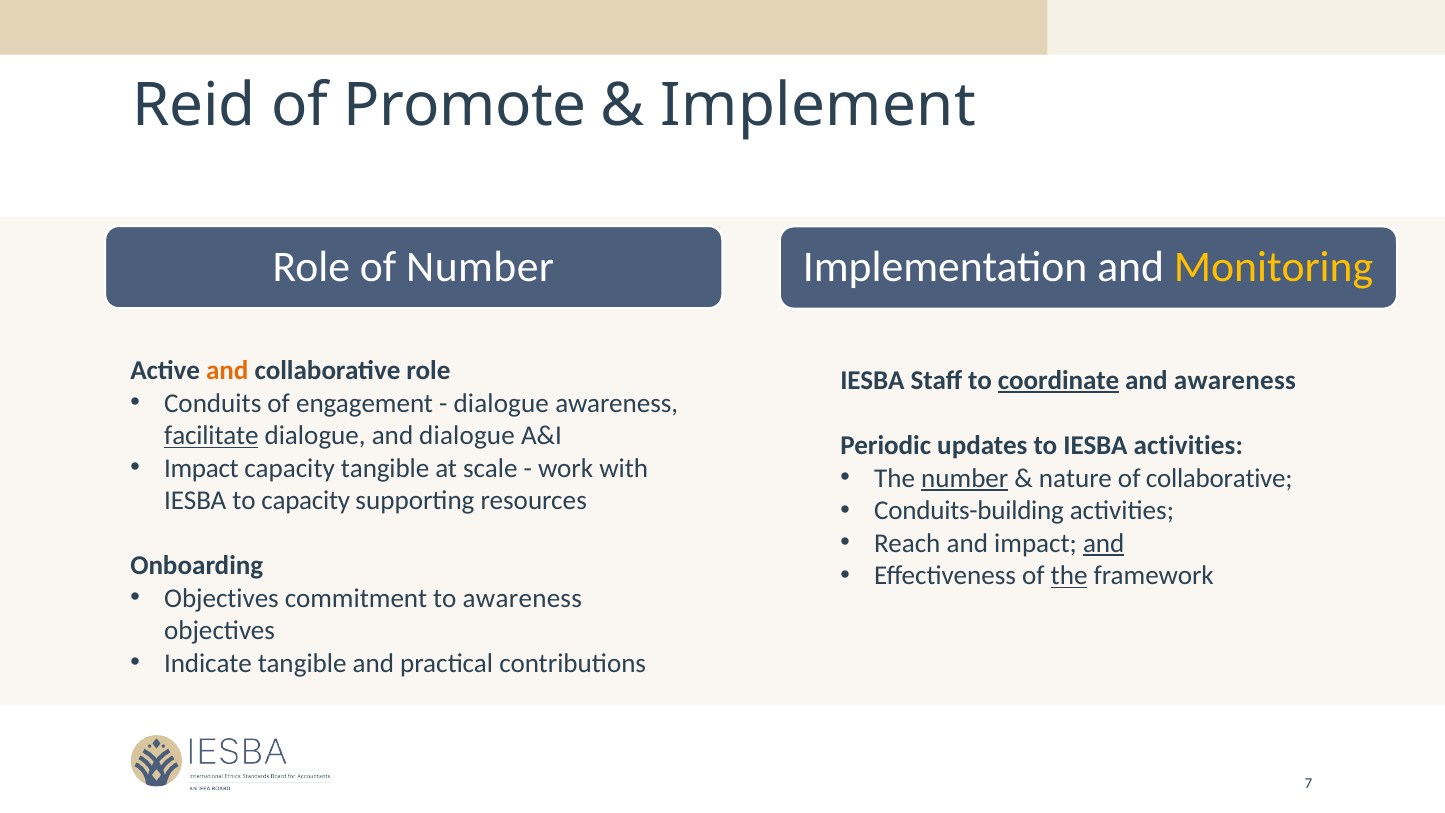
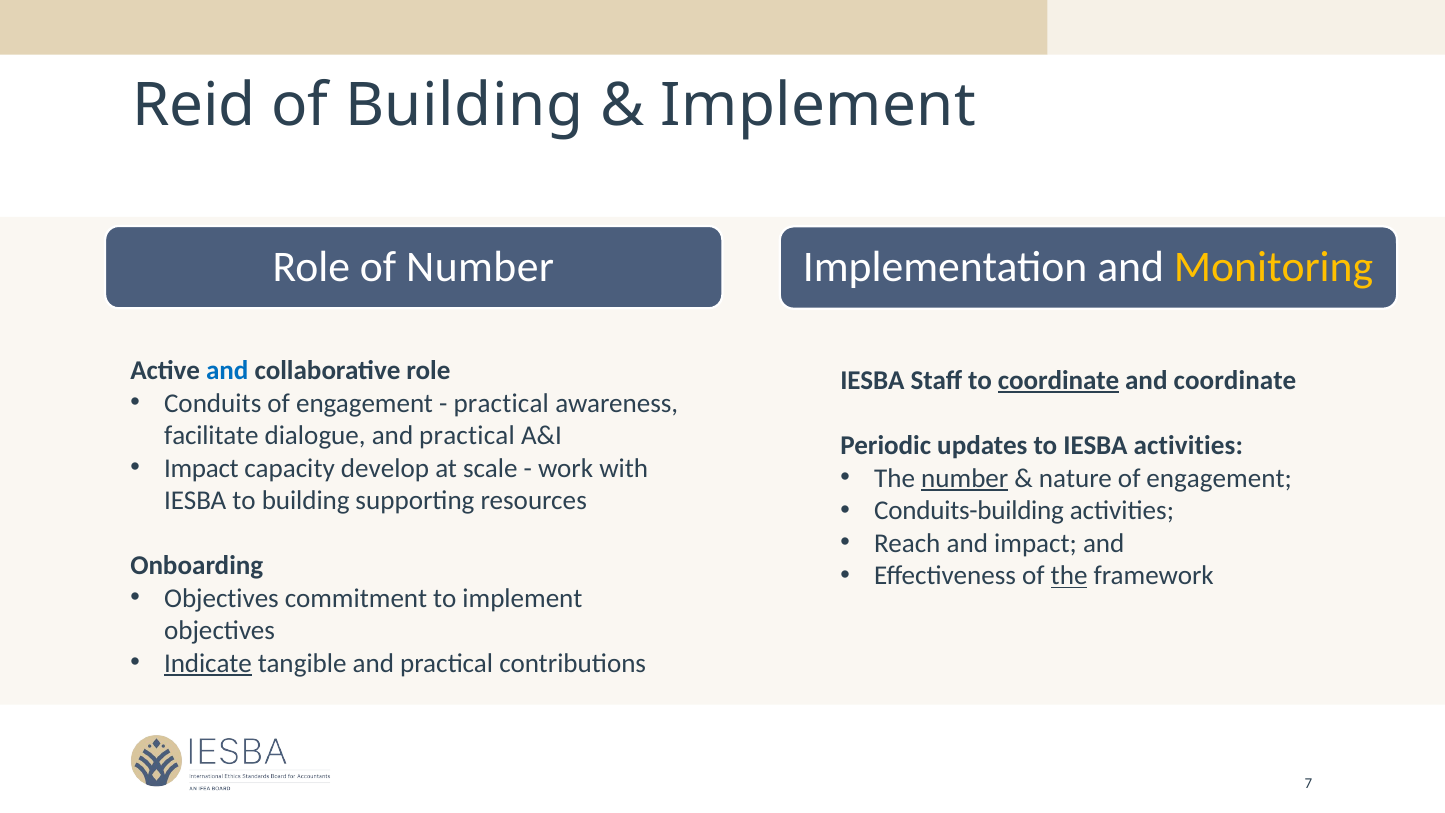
of Promote: Promote -> Building
and at (227, 371) colour: orange -> blue
and awareness: awareness -> coordinate
dialogue at (501, 403): dialogue -> practical
facilitate underline: present -> none
dialogue and dialogue: dialogue -> practical
capacity tangible: tangible -> develop
nature of collaborative: collaborative -> engagement
to capacity: capacity -> building
and at (1104, 543) underline: present -> none
to awareness: awareness -> implement
Indicate underline: none -> present
